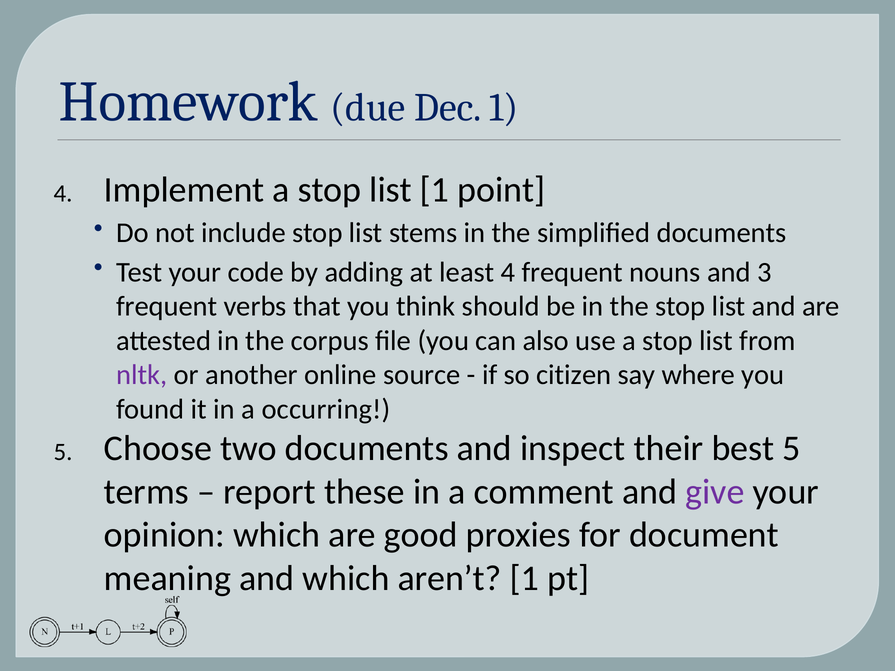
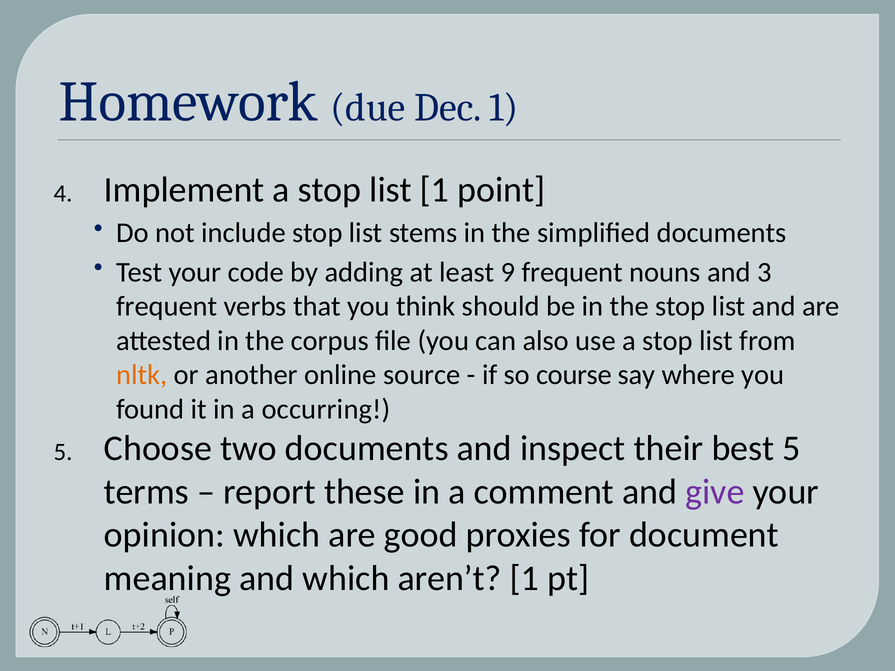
least 4: 4 -> 9
nltk colour: purple -> orange
citizen: citizen -> course
